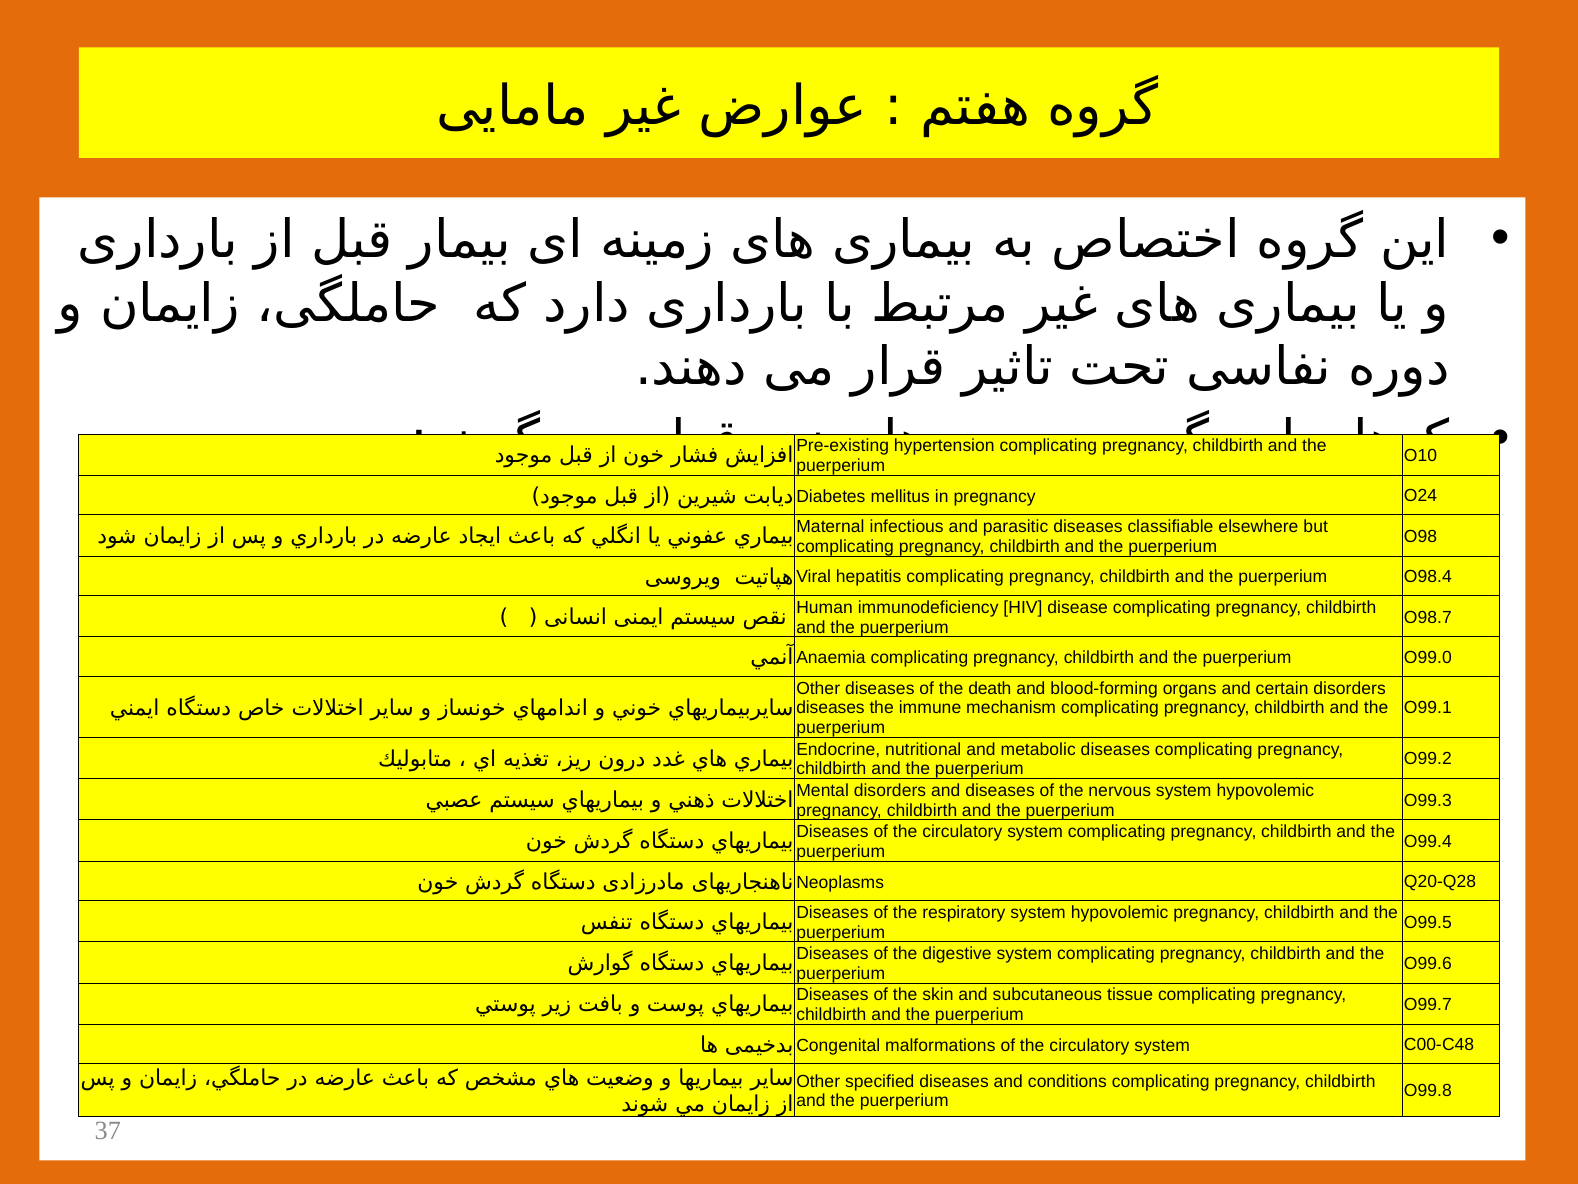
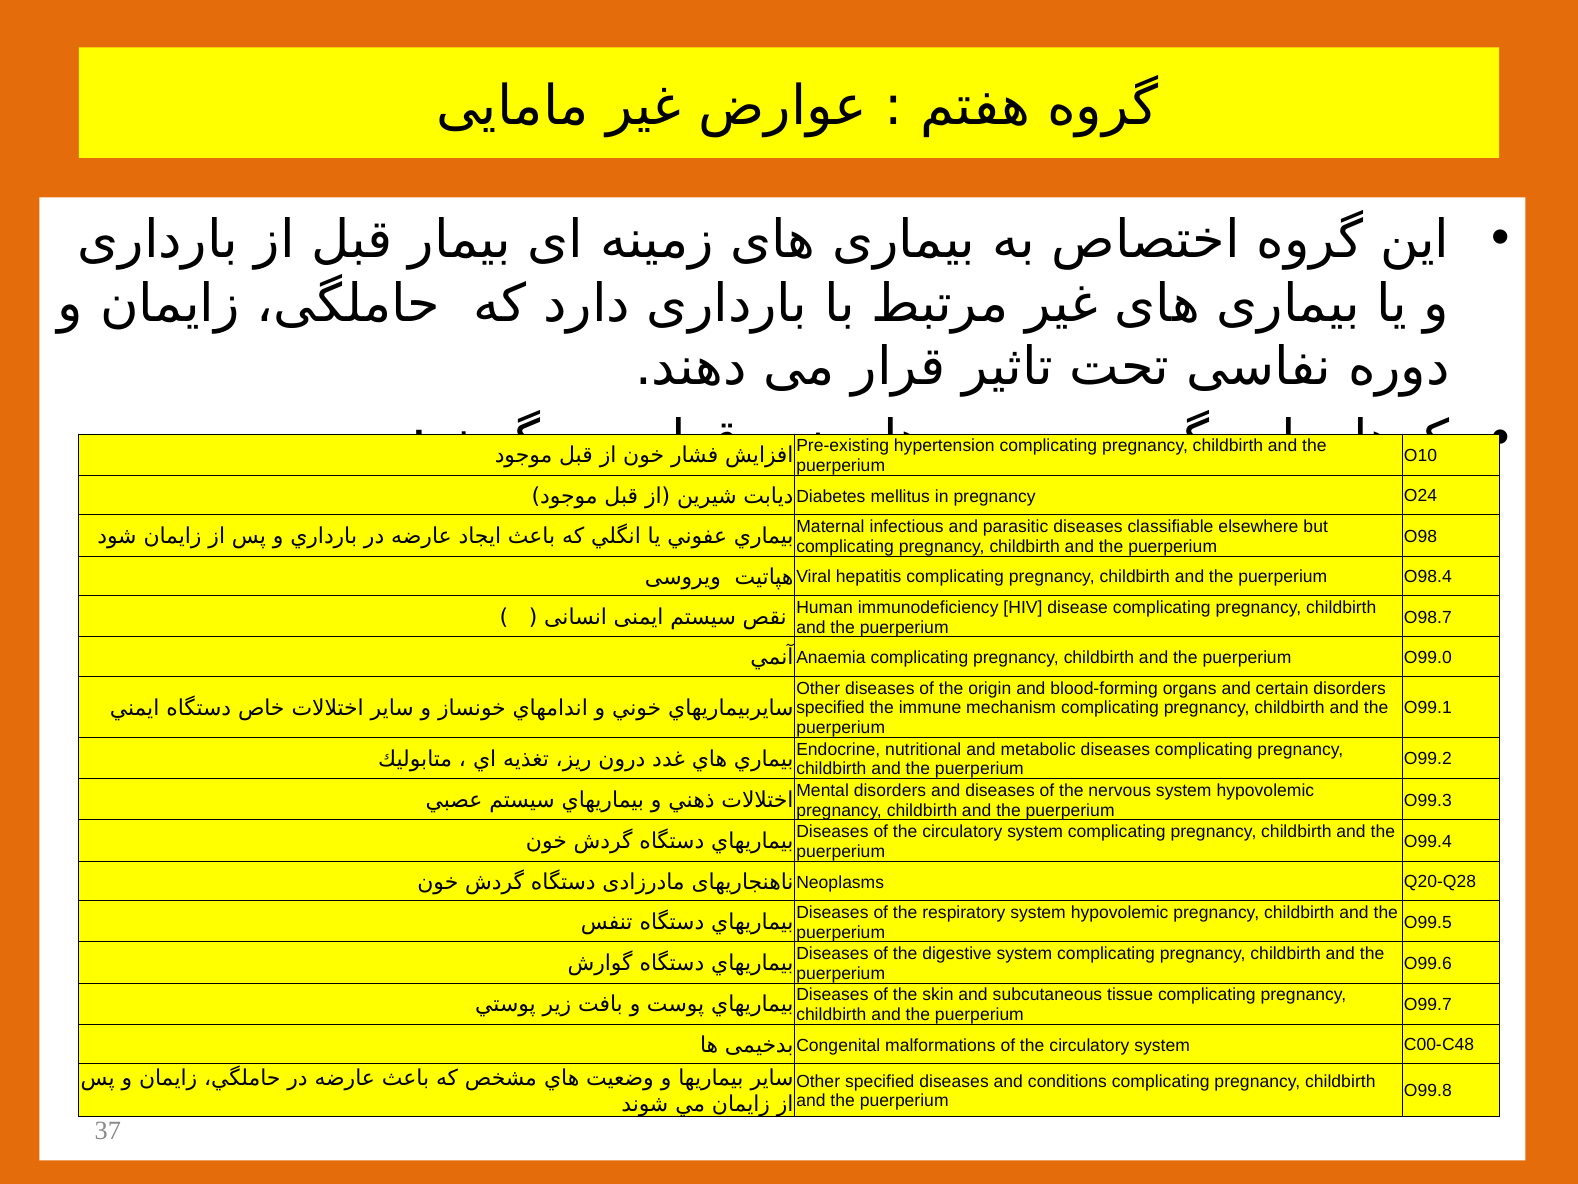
death: death -> origin
diseases at (831, 708): diseases -> specified
